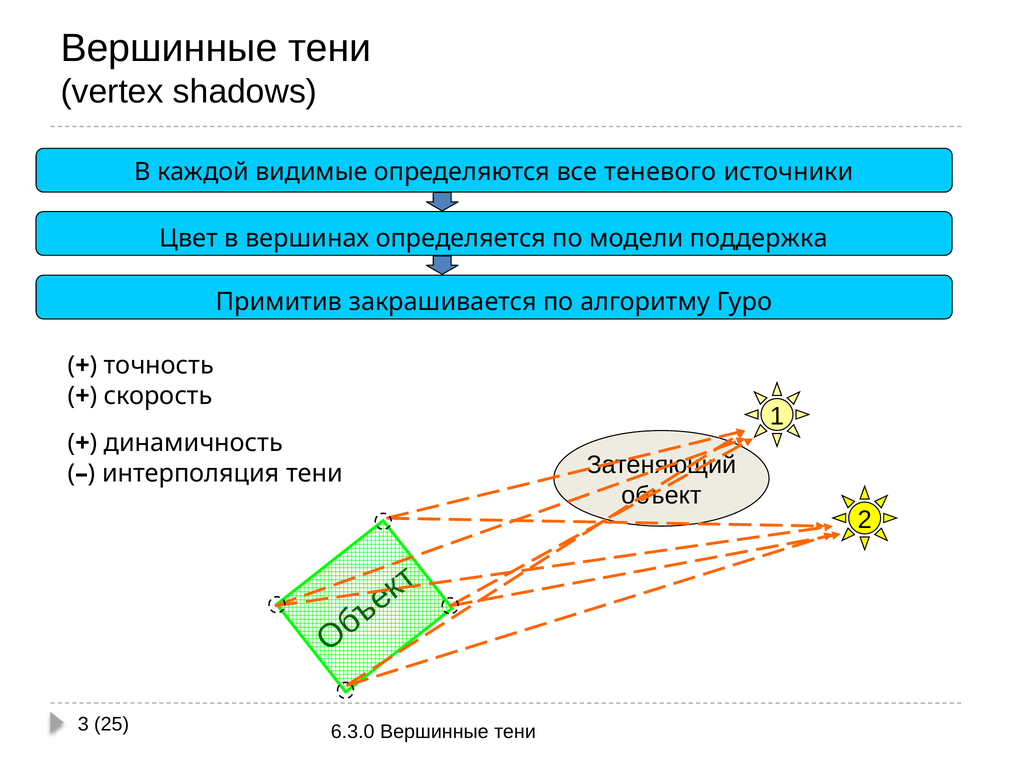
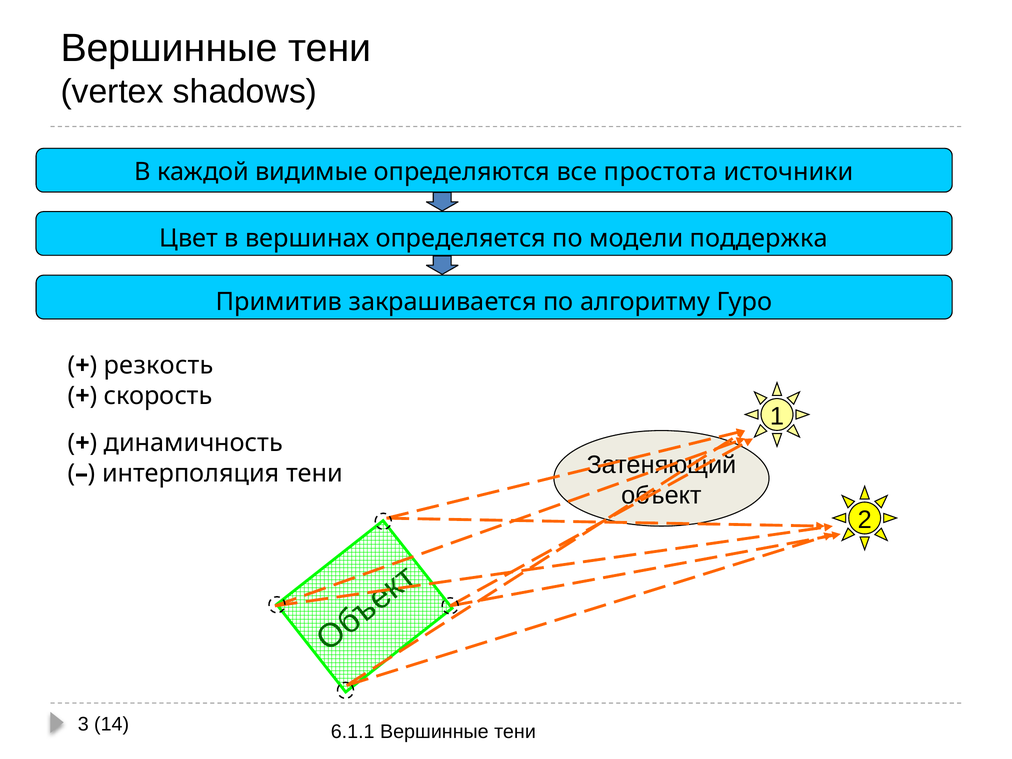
теневого: теневого -> простота
точность: точность -> резкость
25: 25 -> 14
6.3.0: 6.3.0 -> 6.1.1
